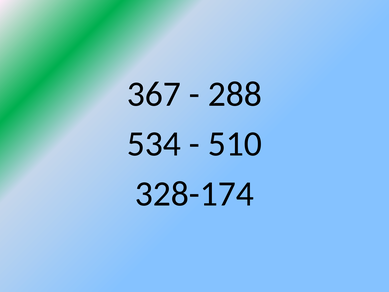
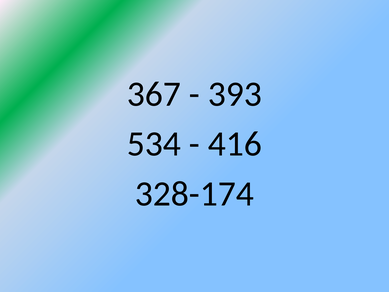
288: 288 -> 393
510: 510 -> 416
